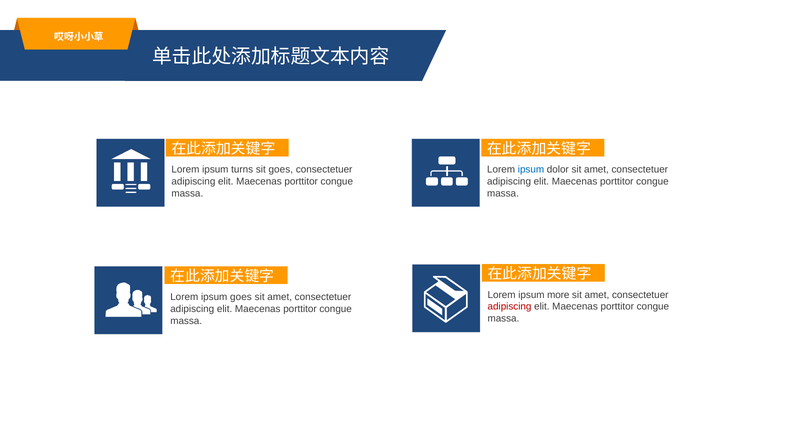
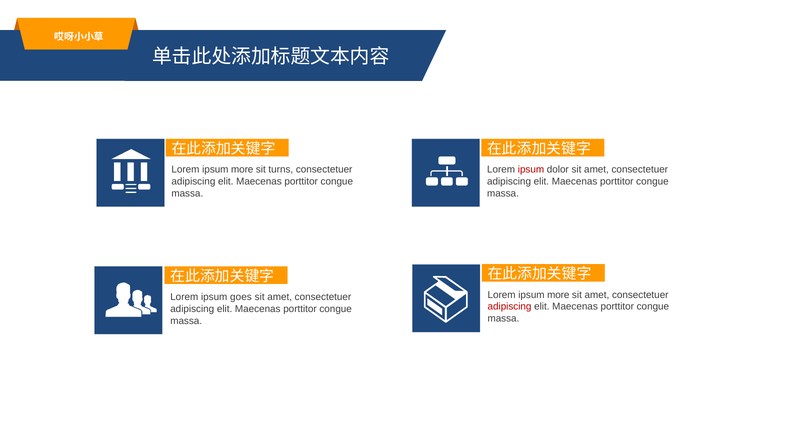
turns at (242, 170): turns -> more
sit goes: goes -> turns
ipsum at (531, 170) colour: blue -> red
